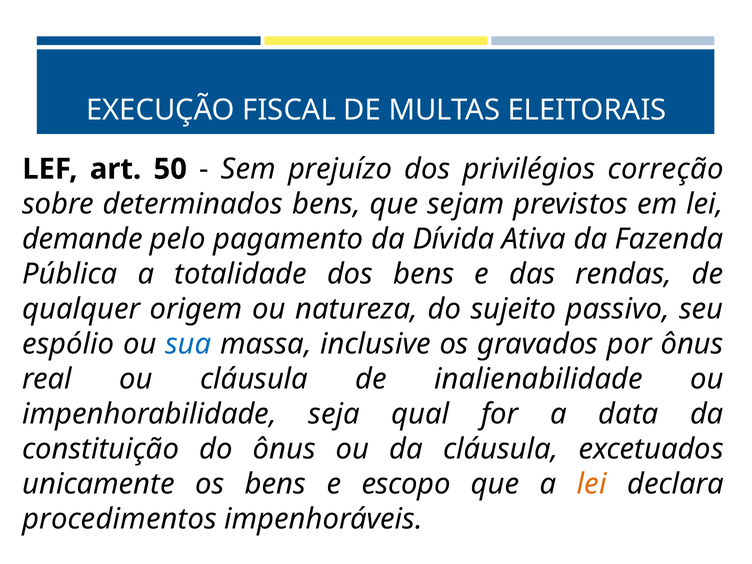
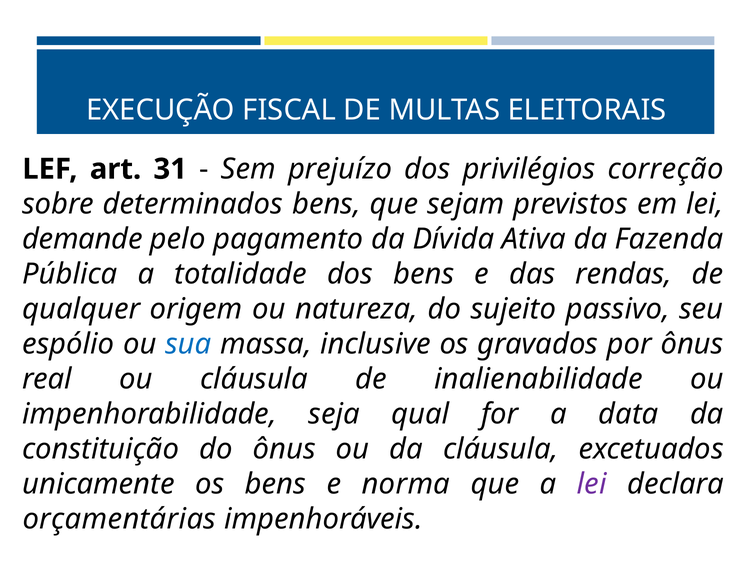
50: 50 -> 31
escopo: escopo -> norma
lei at (592, 484) colour: orange -> purple
procedimentos: procedimentos -> orçamentárias
